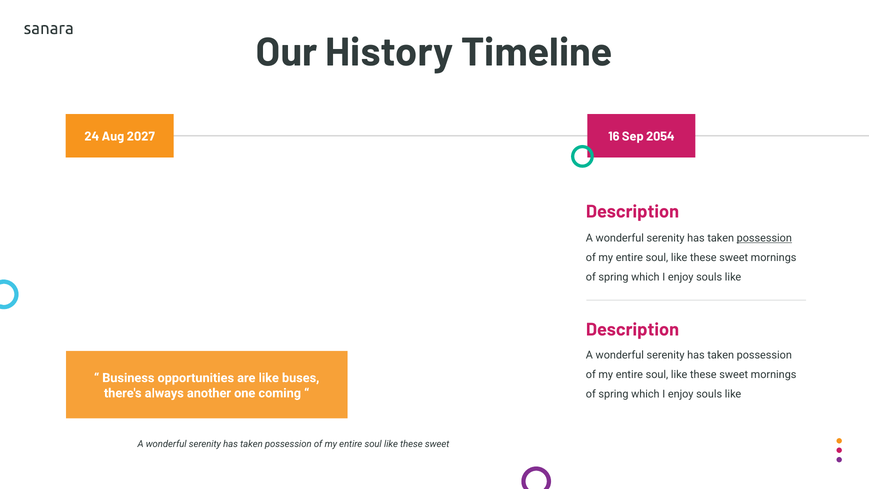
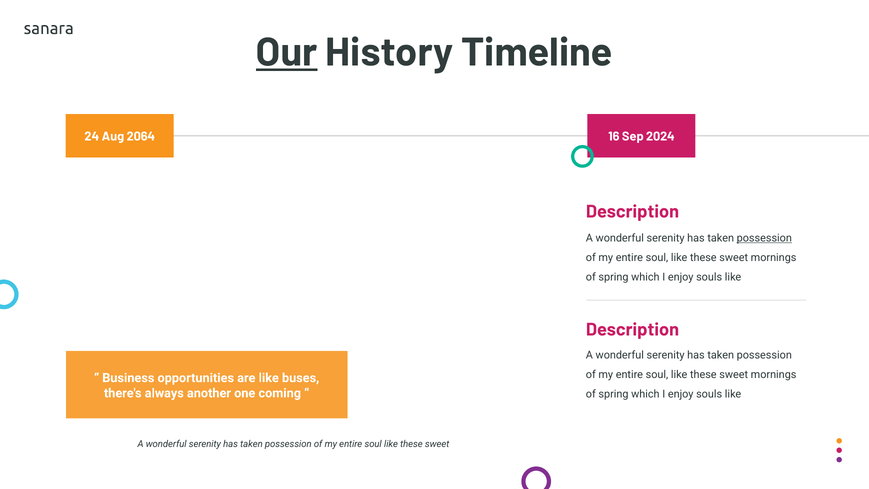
Our underline: none -> present
2027: 2027 -> 2064
2054: 2054 -> 2024
